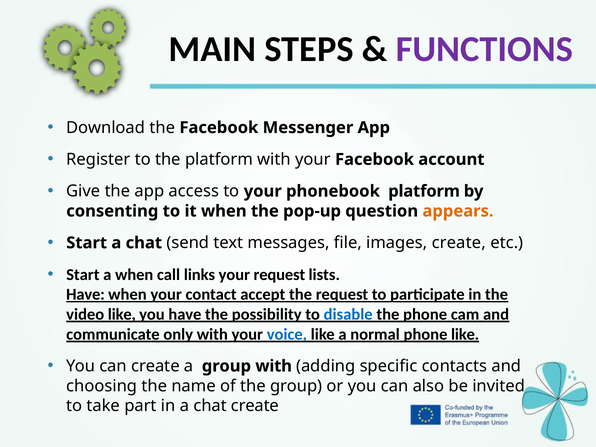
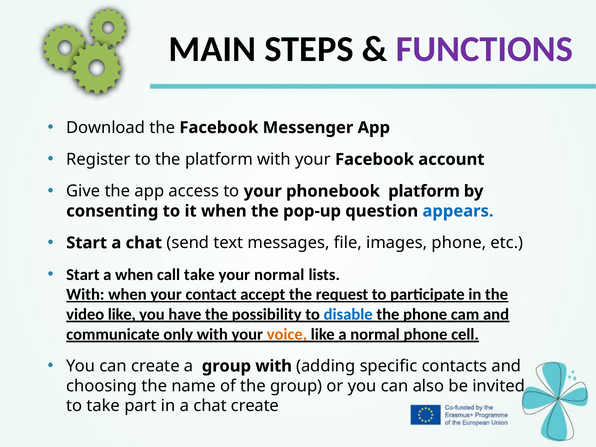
appears colour: orange -> blue
images create: create -> phone
call links: links -> take
your request: request -> normal
Have at (85, 295): Have -> With
voice colour: blue -> orange
phone like: like -> cell
